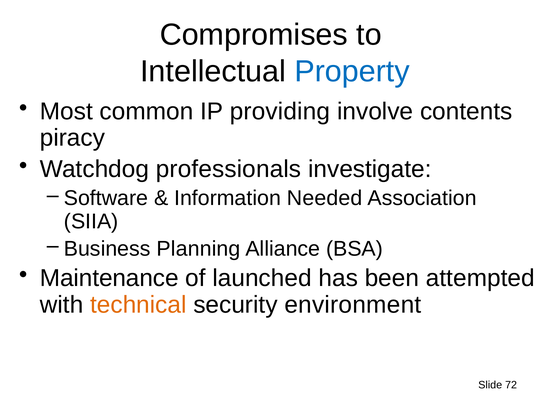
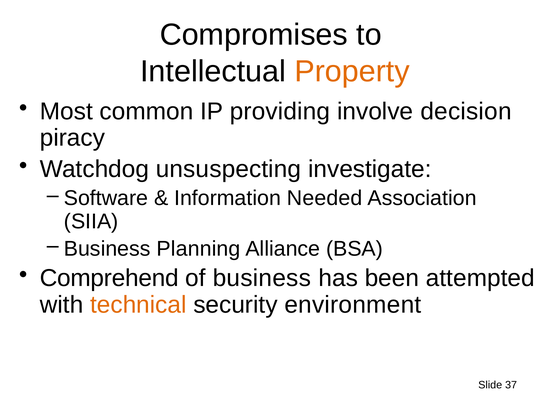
Property colour: blue -> orange
contents: contents -> decision
professionals: professionals -> unsuspecting
Maintenance: Maintenance -> Comprehend
of launched: launched -> business
72: 72 -> 37
